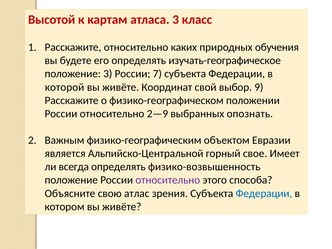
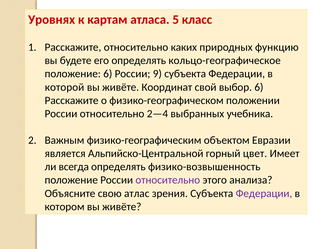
Высотой: Высотой -> Уровнях
атласа 3: 3 -> 5
обучения: обучения -> функцию
изучать-географическое: изучать-географическое -> кольцо-географическое
положение 3: 3 -> 6
7: 7 -> 9
выбор 9: 9 -> 6
2—9: 2—9 -> 2—4
опознать: опознать -> учебника
свое: свое -> цвет
способа: способа -> анализа
Федерации at (264, 193) colour: blue -> purple
